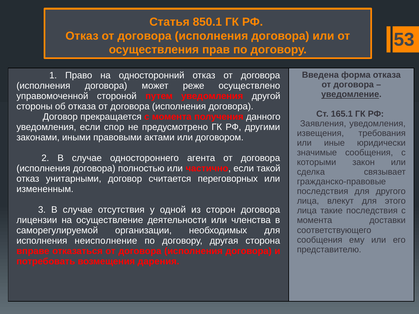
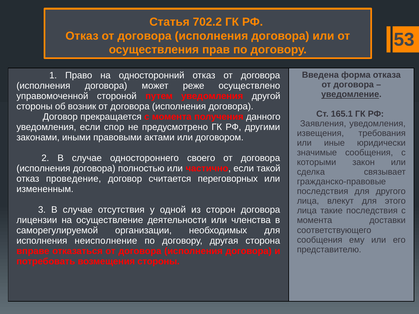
850.1: 850.1 -> 702.2
об отказа: отказа -> возник
агента: агента -> своего
унитарными: унитарными -> проведение
возмещения дарения: дарения -> стороны
